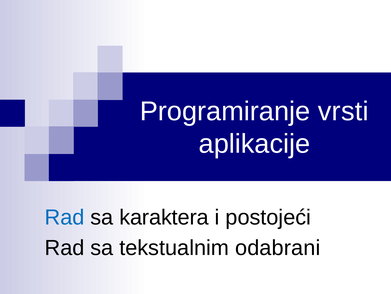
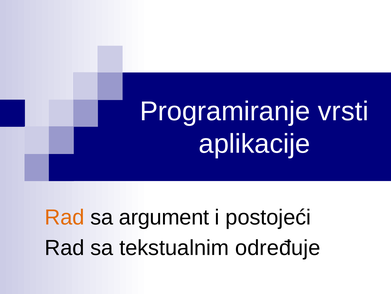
Rad at (65, 217) colour: blue -> orange
karaktera: karaktera -> argument
odabrani: odabrani -> određuje
